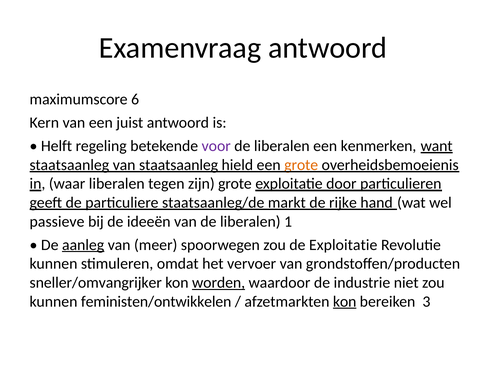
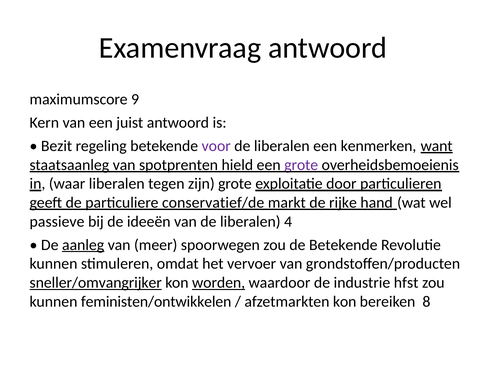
6: 6 -> 9
Helft: Helft -> Bezit
van staatsaanleg: staatsaanleg -> spotprenten
grote at (301, 165) colour: orange -> purple
staatsaanleg/de: staatsaanleg/de -> conservatief/de
1: 1 -> 4
de Exploitatie: Exploitatie -> Betekende
sneller/omvangrijker underline: none -> present
niet: niet -> hfst
kon at (345, 301) underline: present -> none
3: 3 -> 8
